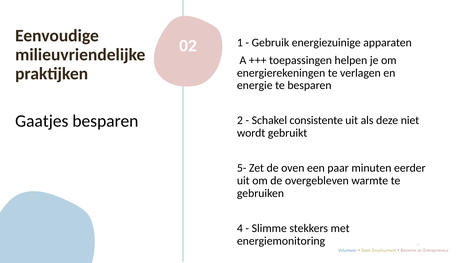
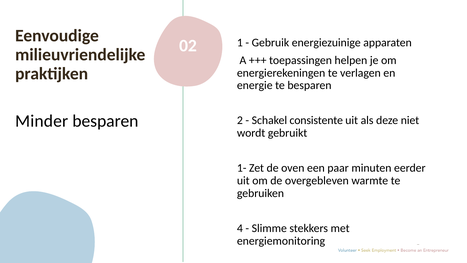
Gaatjes: Gaatjes -> Minder
5-: 5- -> 1-
